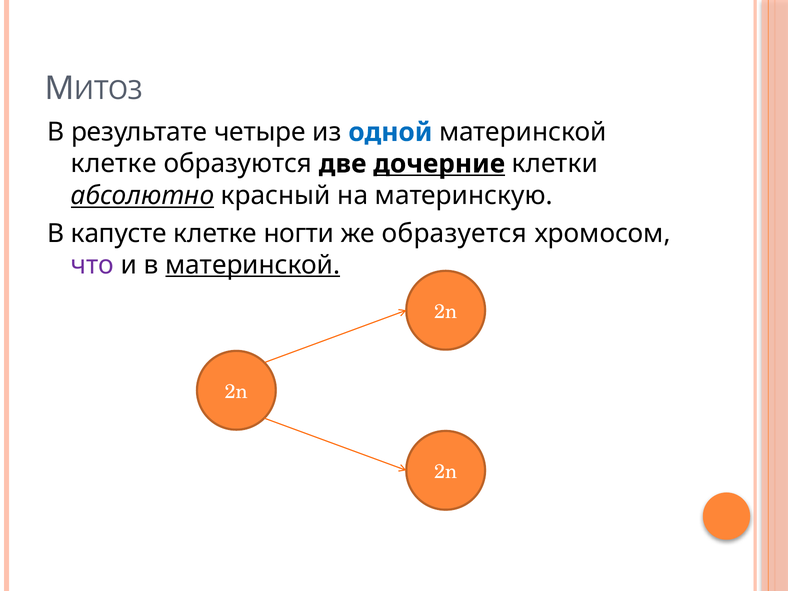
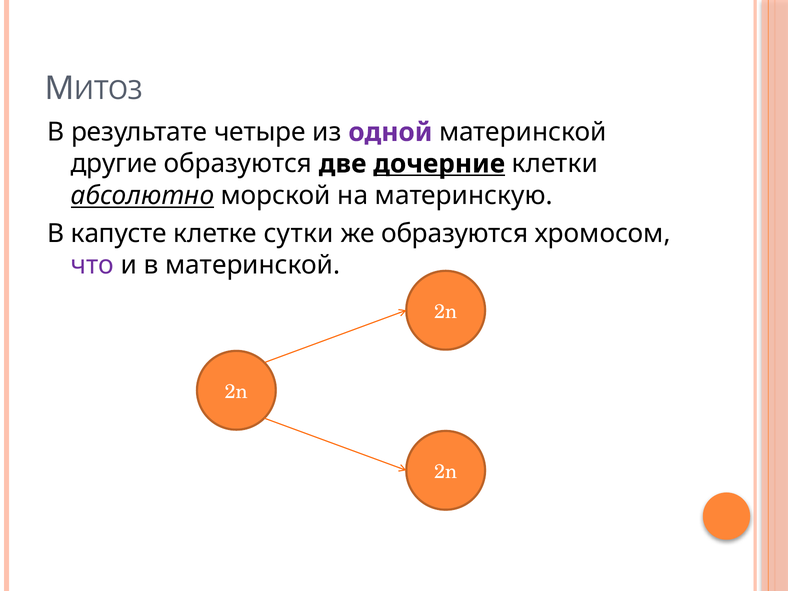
одной colour: blue -> purple
клетке at (114, 164): клетке -> другие
красный: красный -> морской
ногти: ногти -> сутки
же образуется: образуется -> образуются
материнской at (253, 265) underline: present -> none
